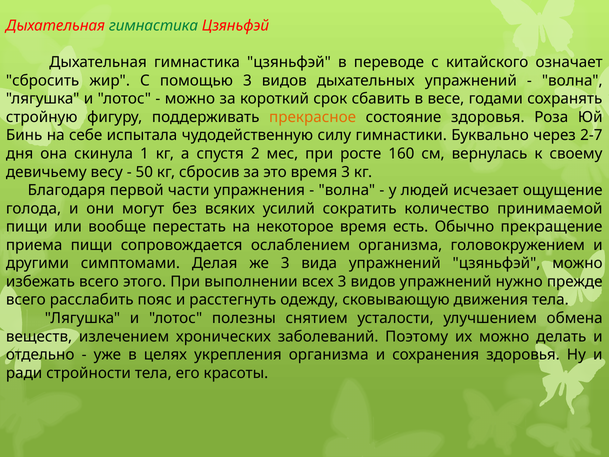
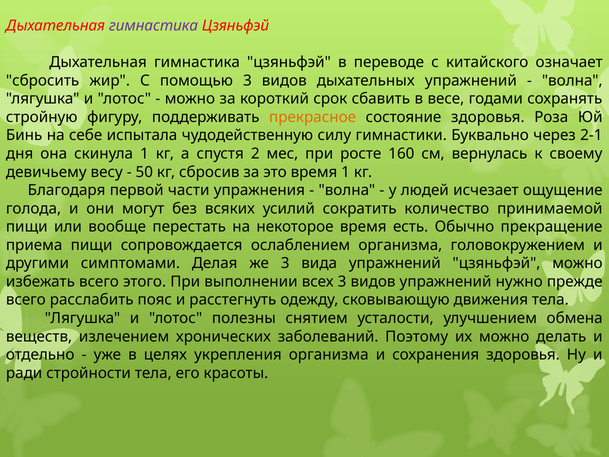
гимнастика at (154, 26) colour: green -> purple
2-7: 2-7 -> 2-1
время 3: 3 -> 1
